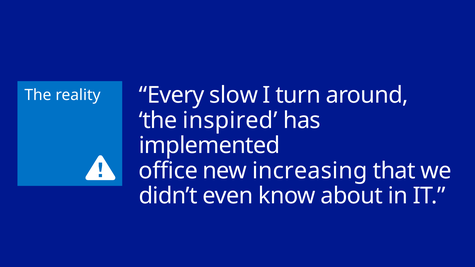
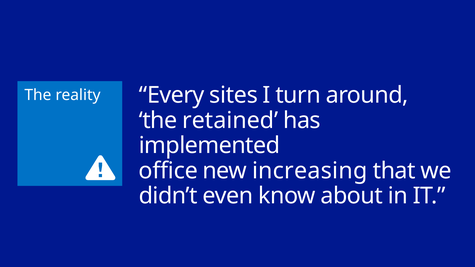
slow: slow -> sites
inspired: inspired -> retained
